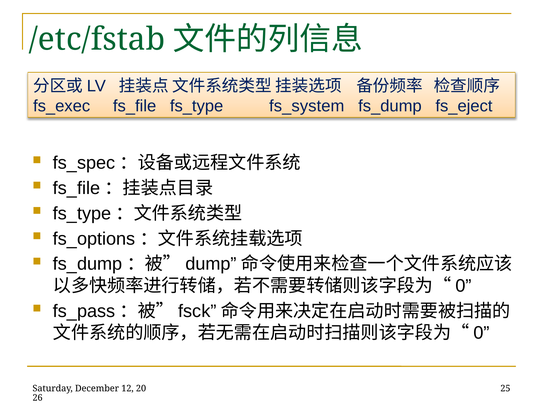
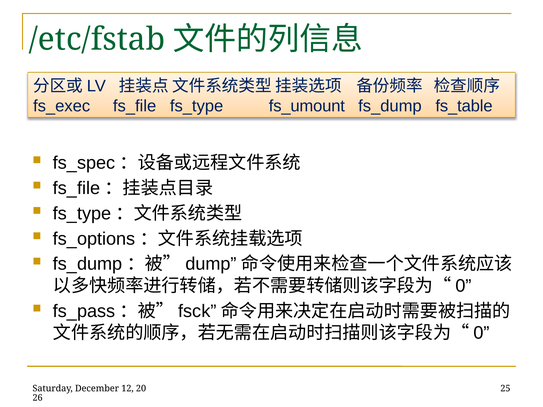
fs_system: fs_system -> fs_umount
fs_eject: fs_eject -> fs_table
